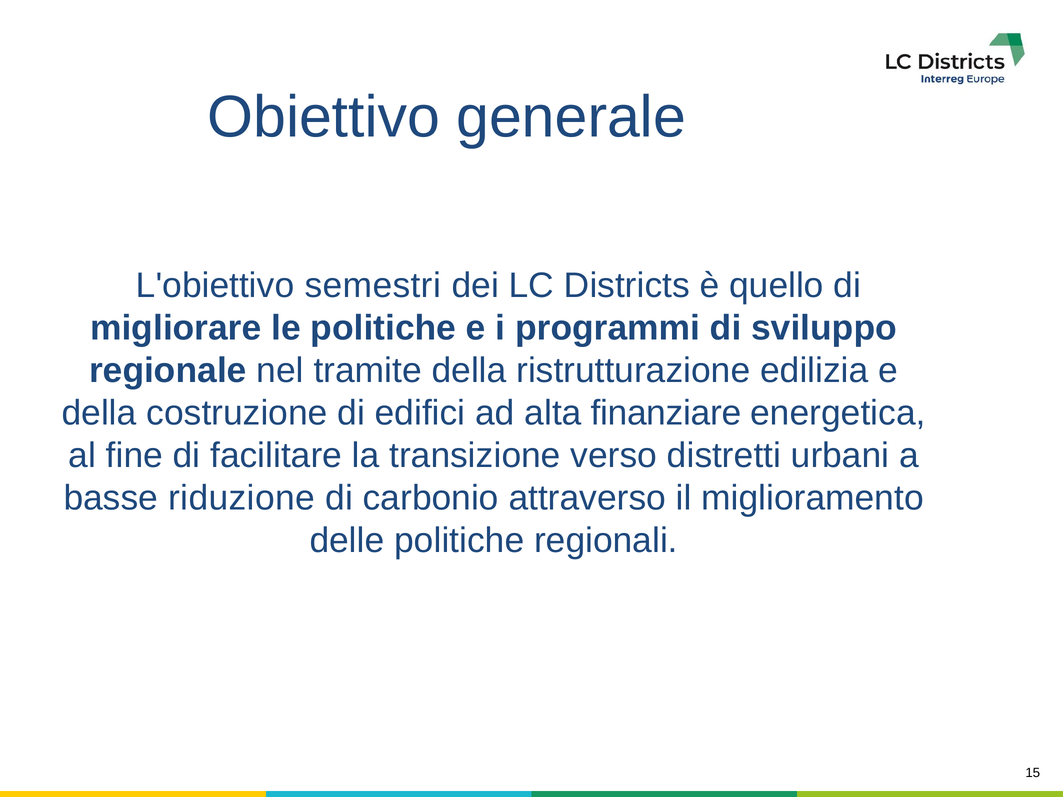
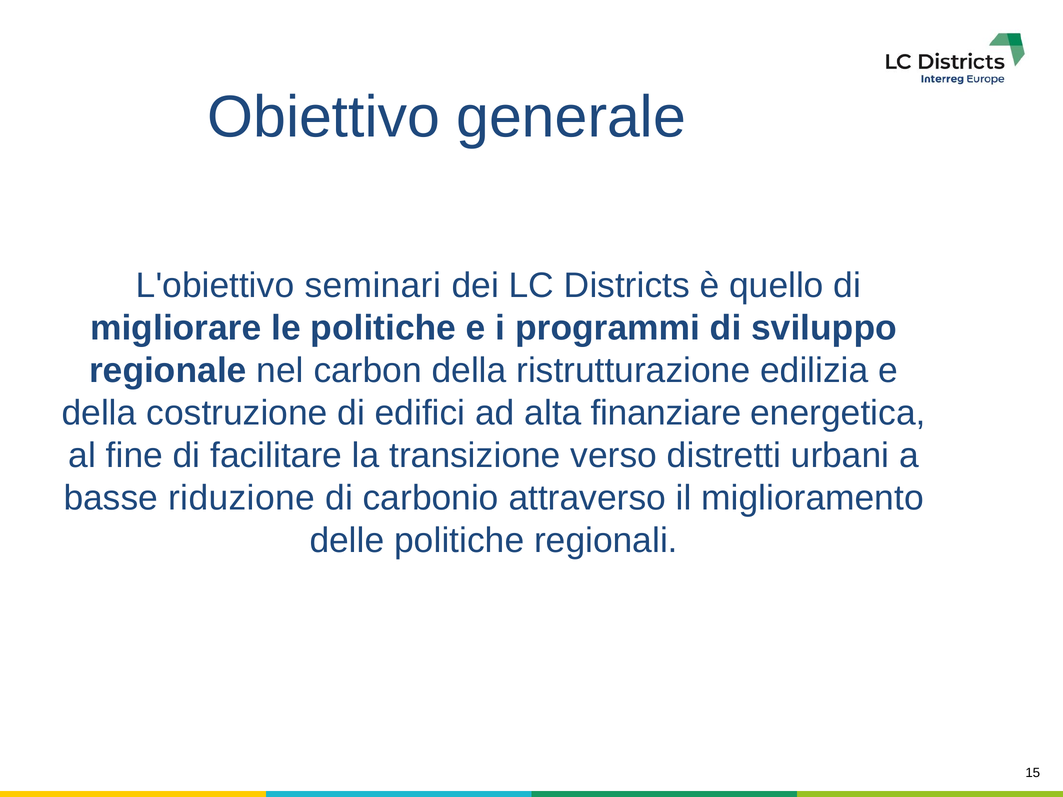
semestri: semestri -> seminari
tramite: tramite -> carbon
